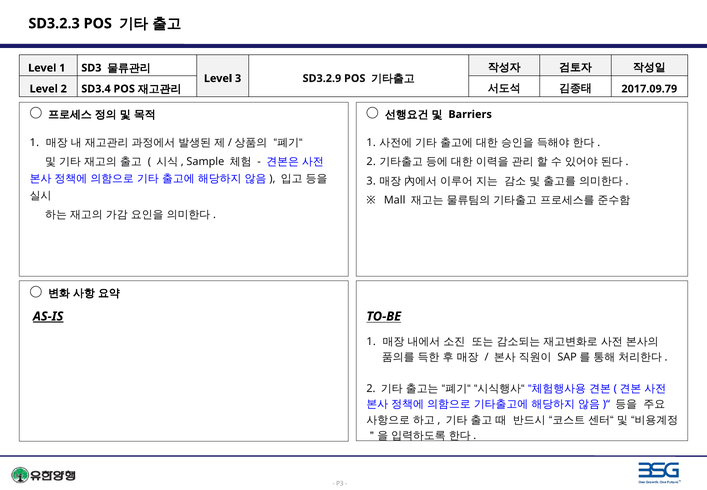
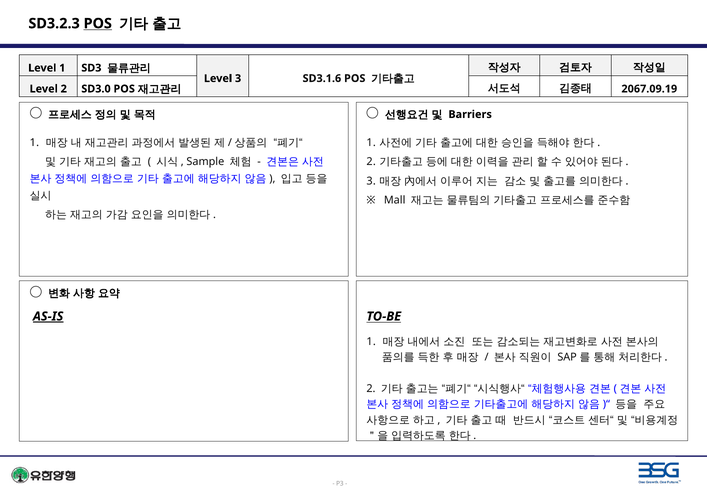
POS at (98, 23) underline: none -> present
SD3.2.9: SD3.2.9 -> SD3.1.6
SD3.4: SD3.4 -> SD3.0
2017.09.79: 2017.09.79 -> 2067.09.19
